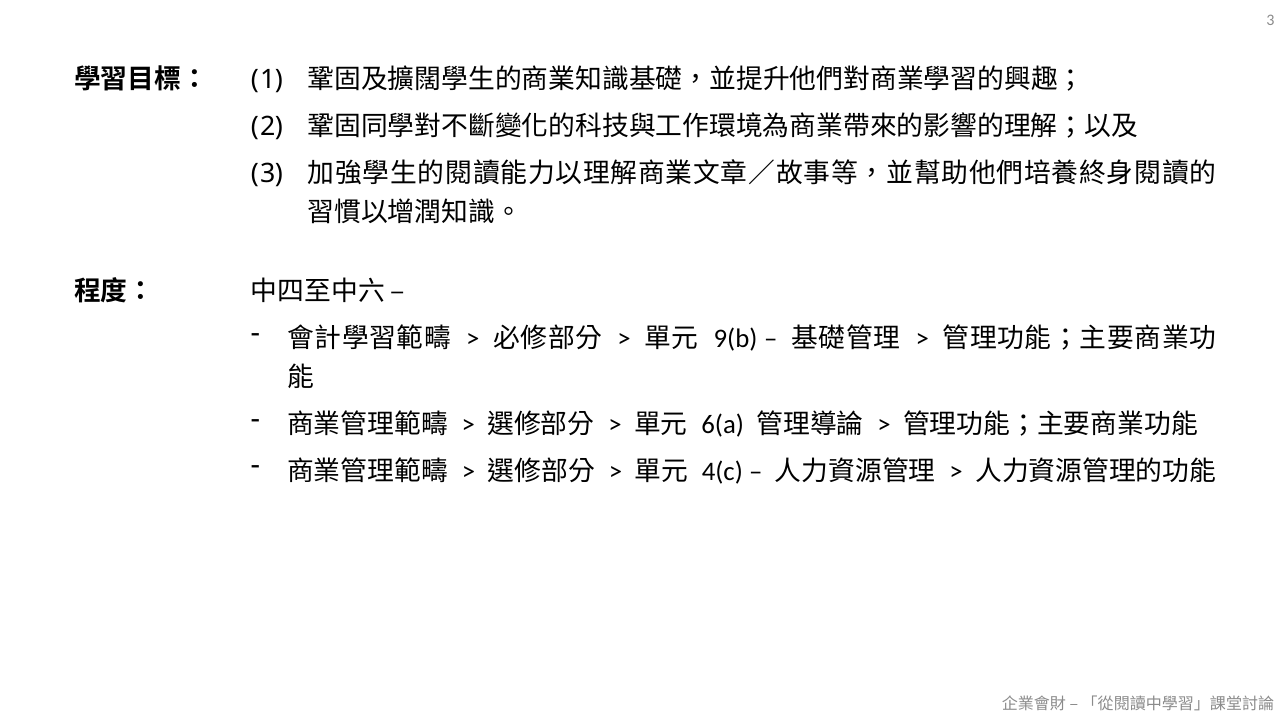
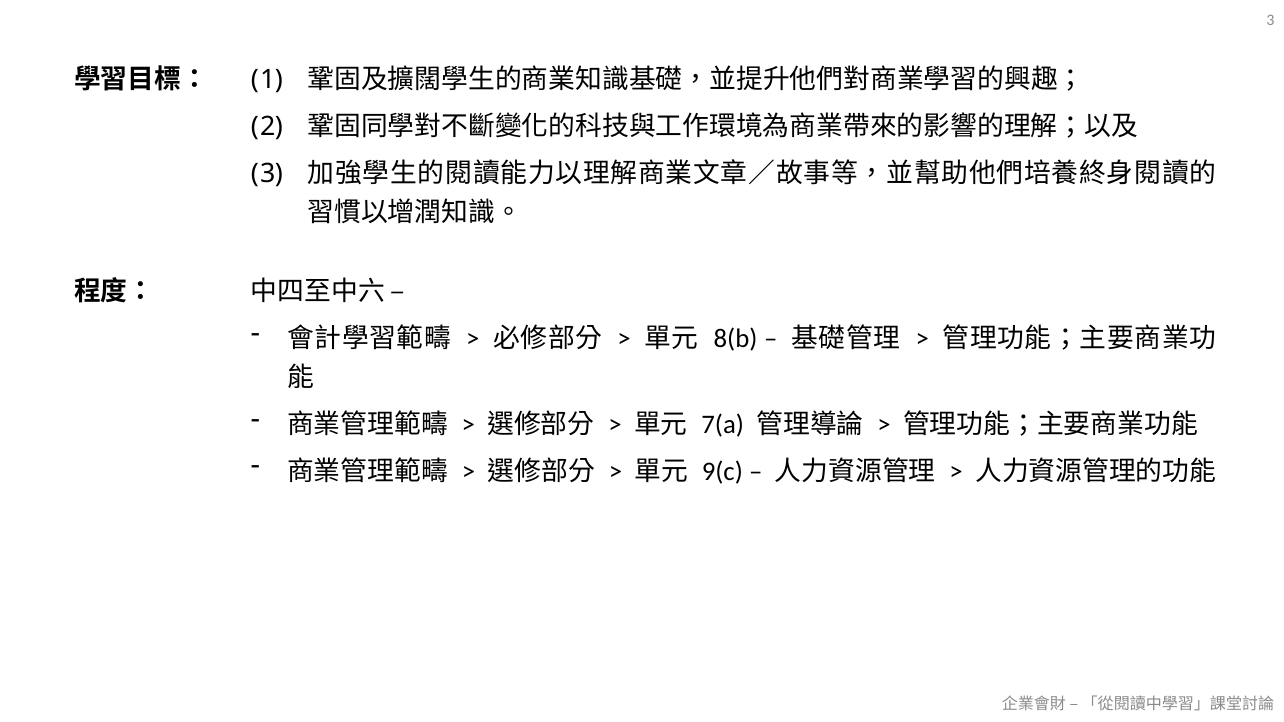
9(b: 9(b -> 8(b
6(a: 6(a -> 7(a
4(c: 4(c -> 9(c
